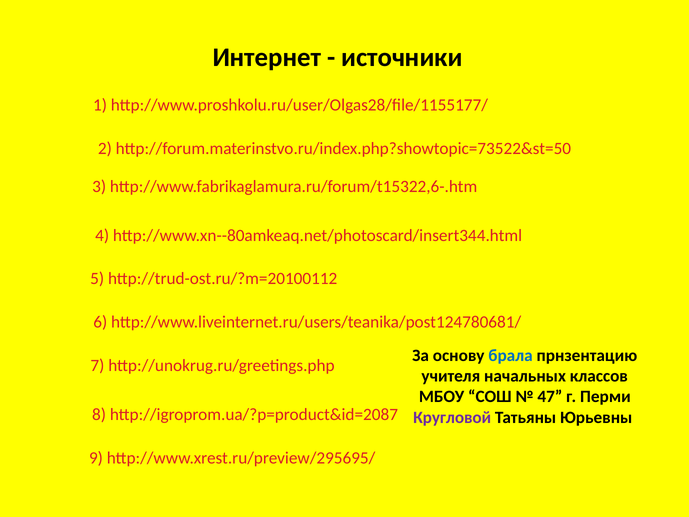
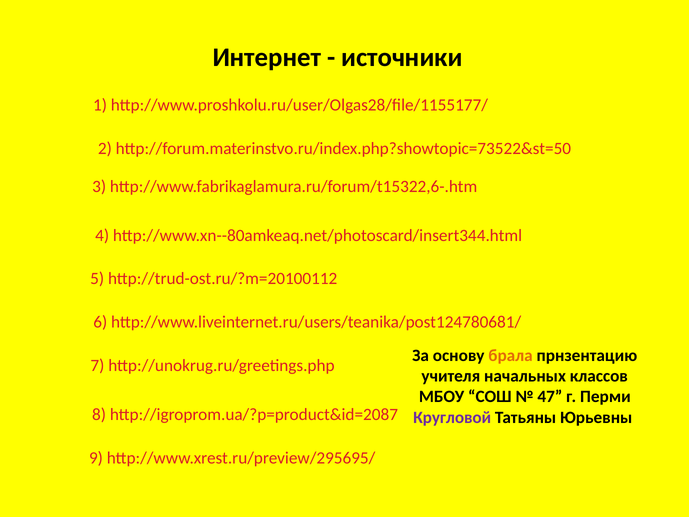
брала colour: blue -> orange
